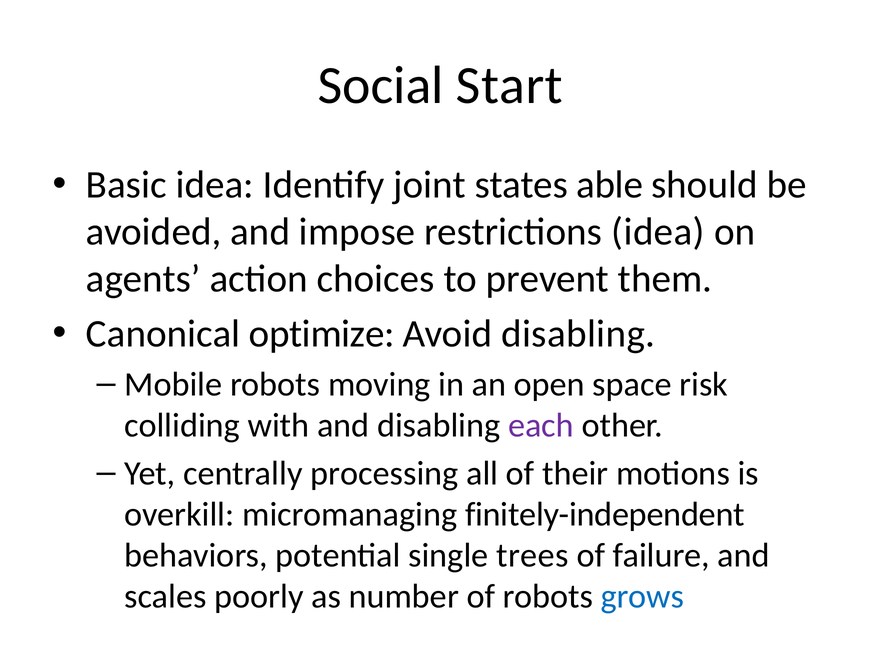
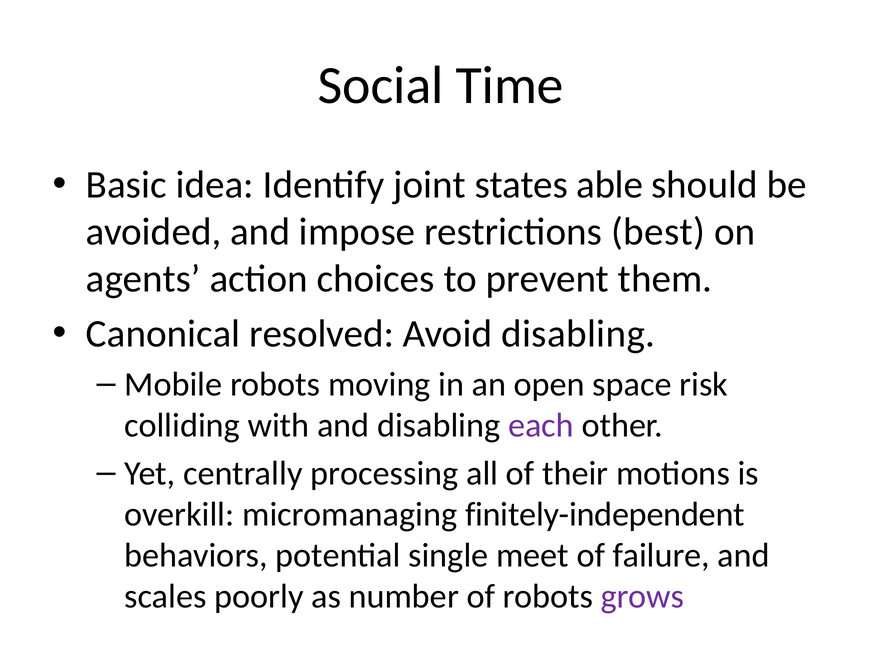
Start: Start -> Time
restrictions idea: idea -> best
optimize: optimize -> resolved
trees: trees -> meet
grows colour: blue -> purple
